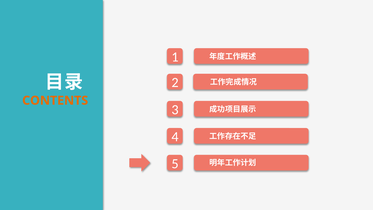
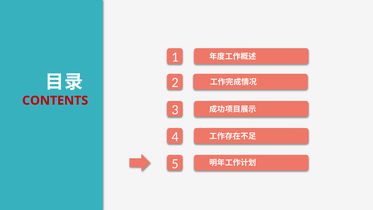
CONTENTS colour: orange -> red
